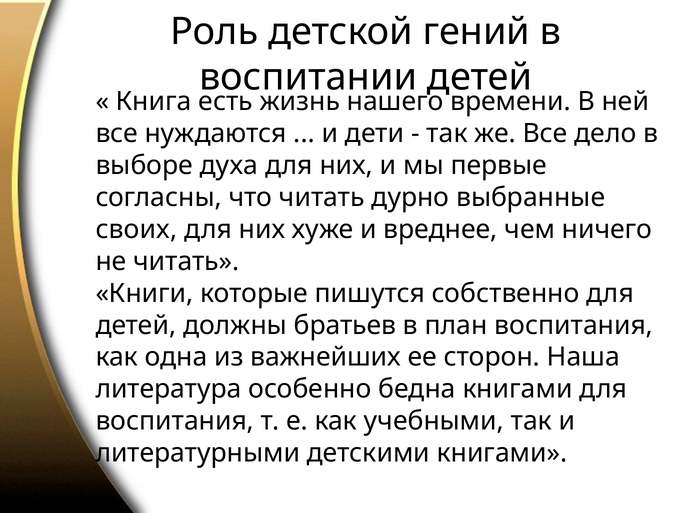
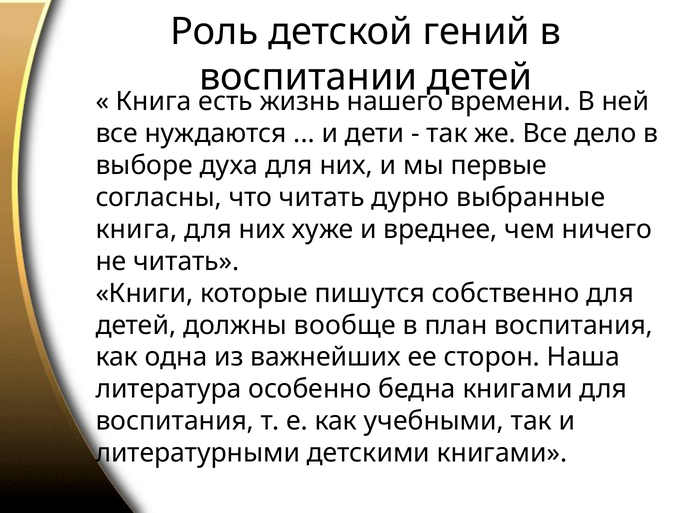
своих at (136, 229): своих -> книга
братьев: братьев -> вообще
